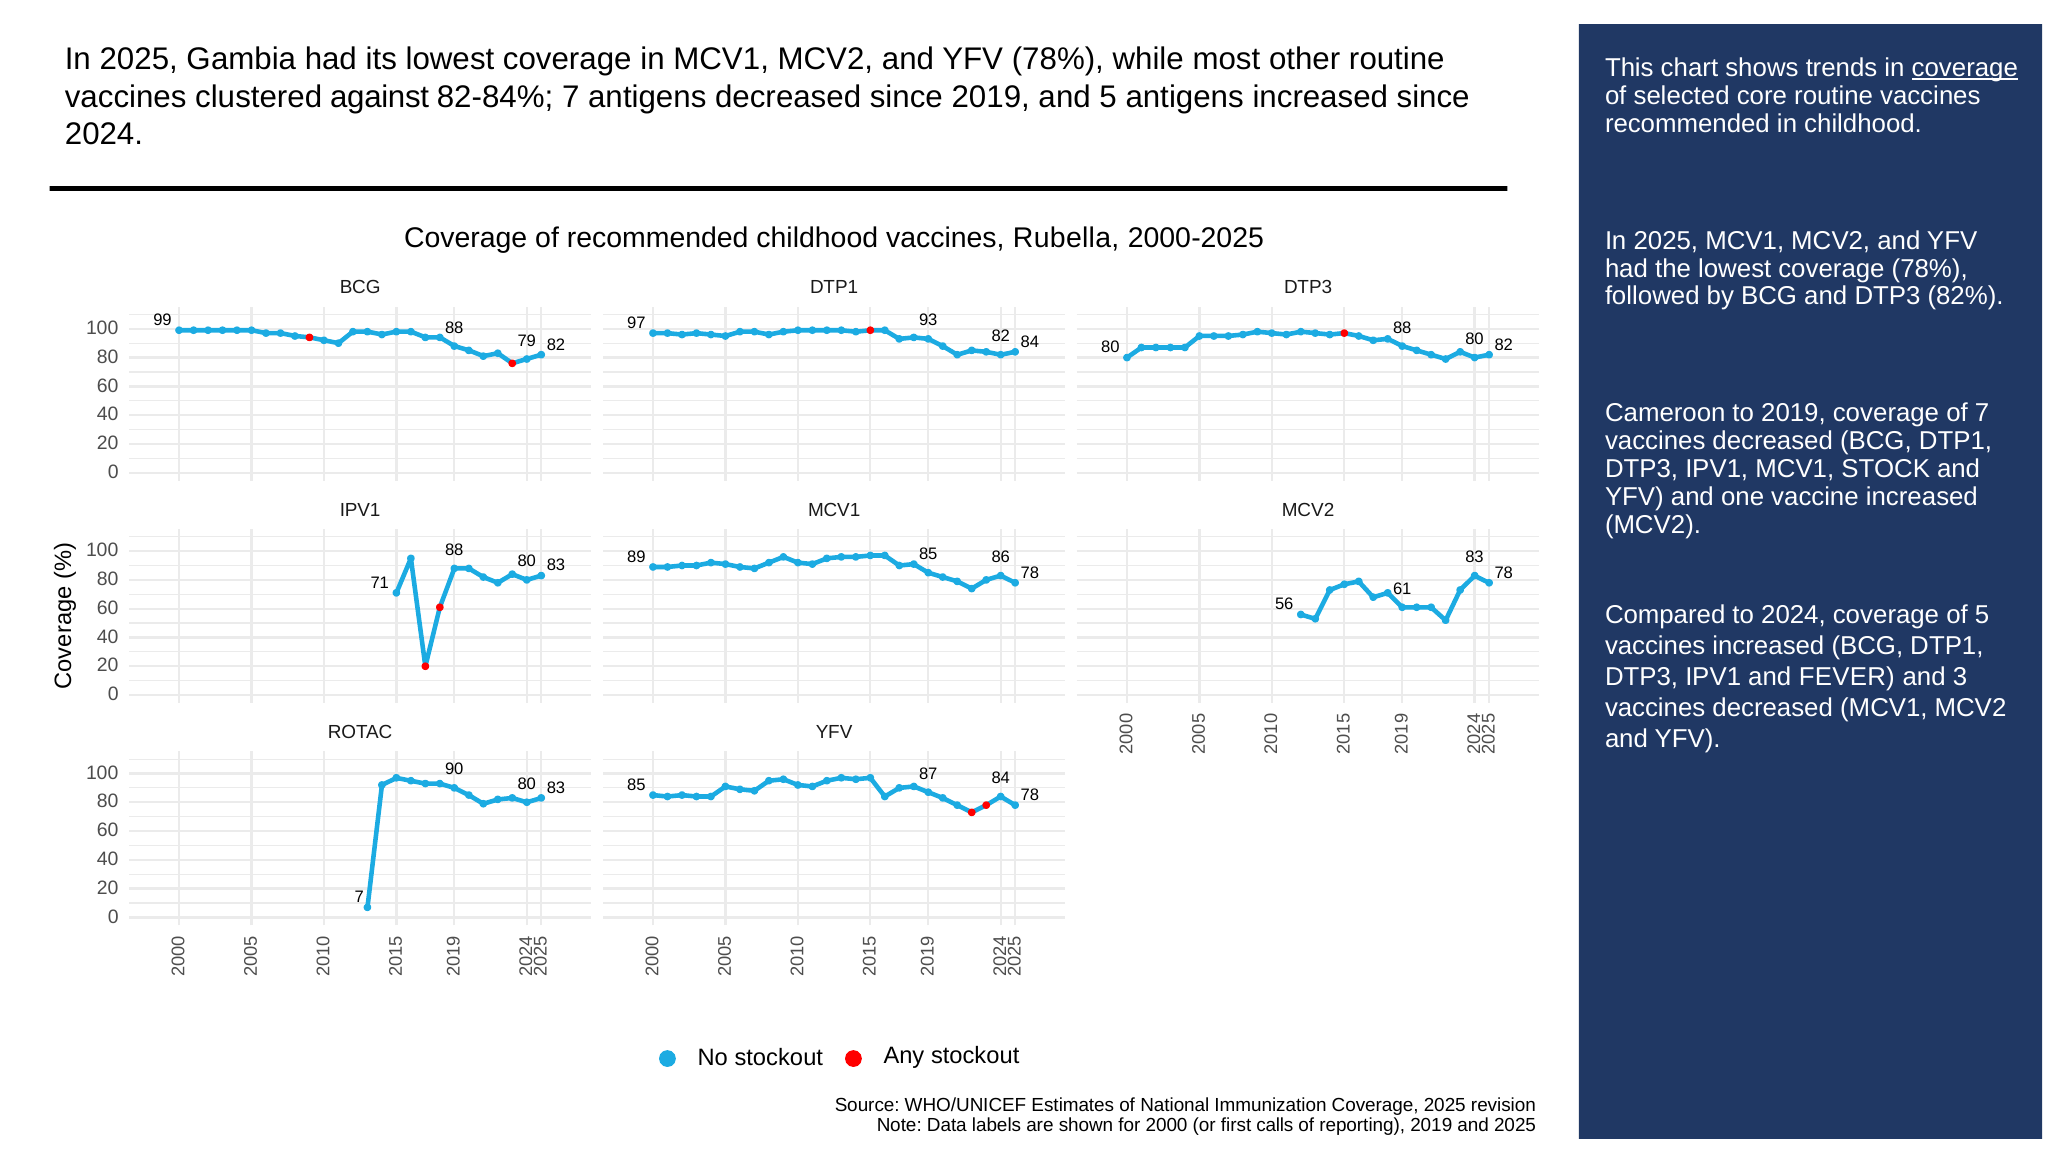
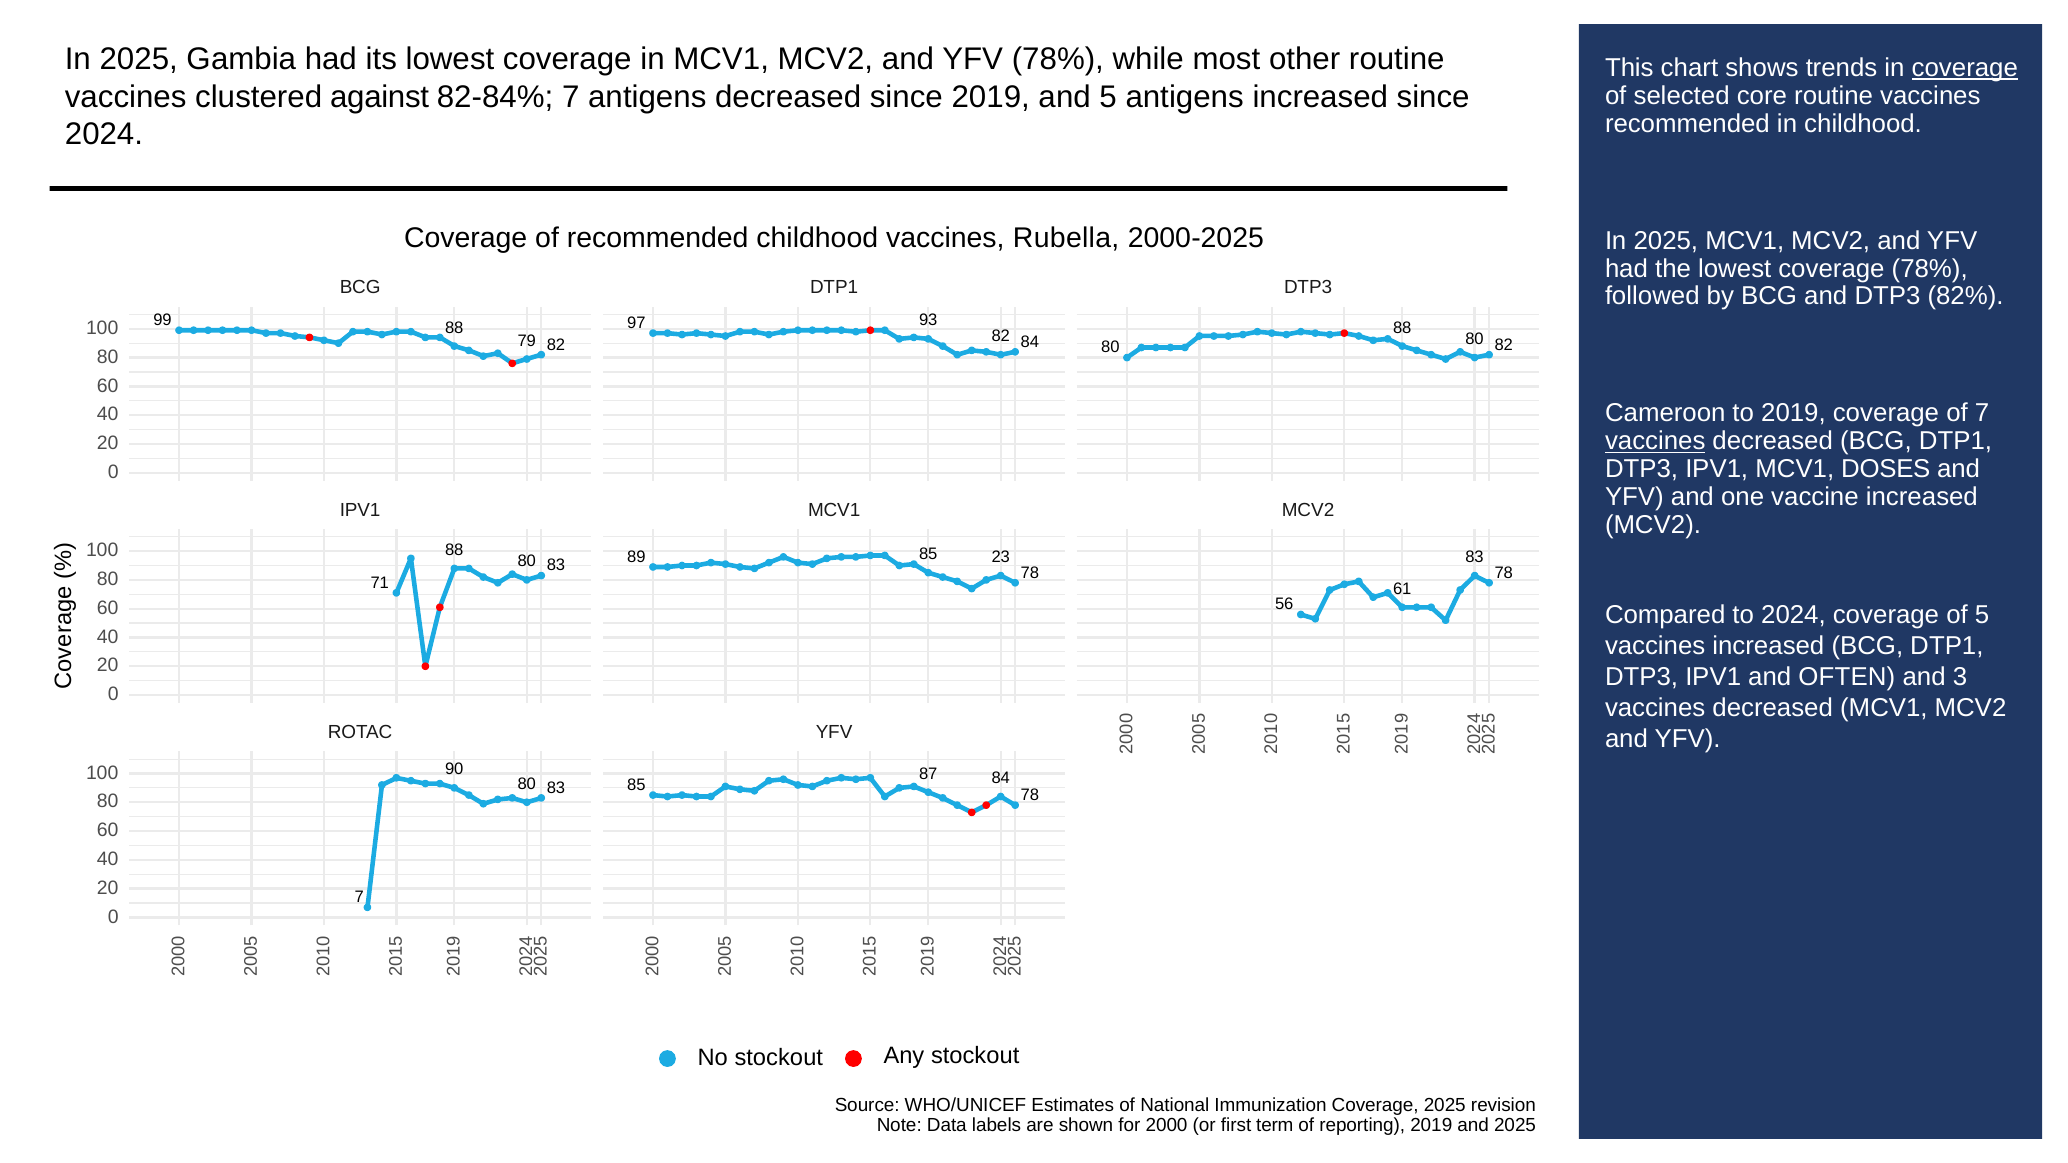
vaccines at (1655, 441) underline: none -> present
STOCK: STOCK -> DOSES
86: 86 -> 23
FEVER: FEVER -> OFTEN
calls: calls -> term
